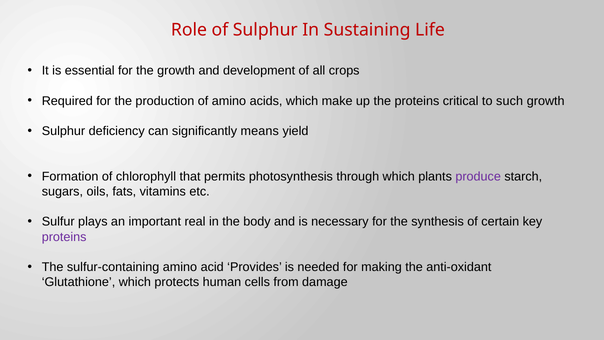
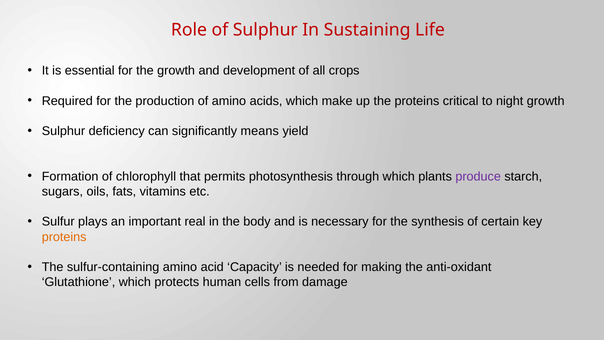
such: such -> night
proteins at (64, 237) colour: purple -> orange
Provides: Provides -> Capacity
